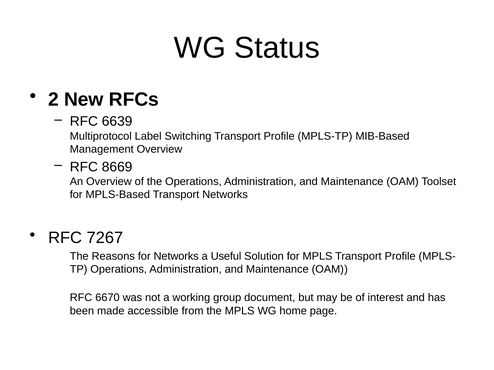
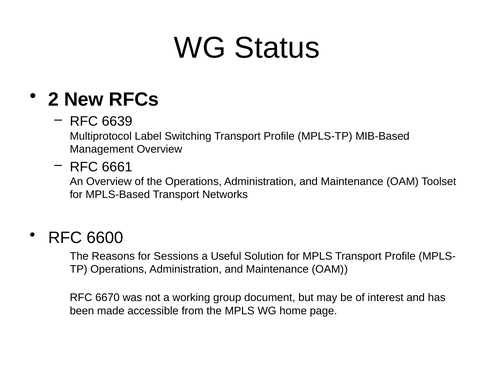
8669: 8669 -> 6661
7267: 7267 -> 6600
for Networks: Networks -> Sessions
